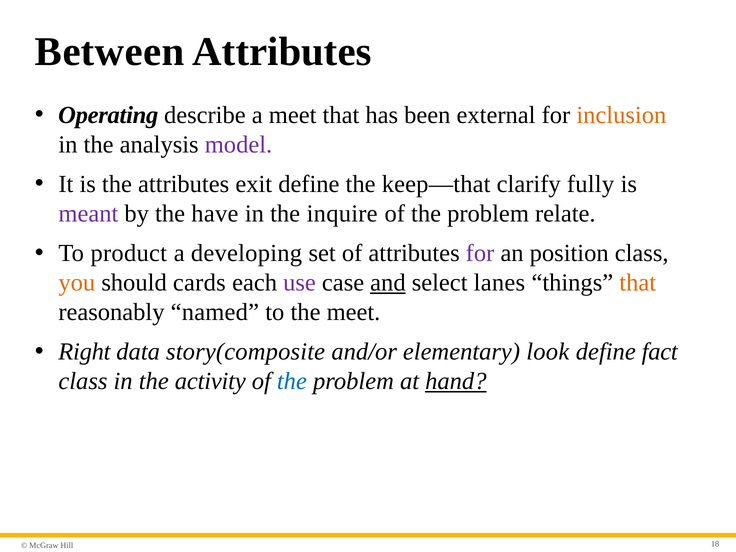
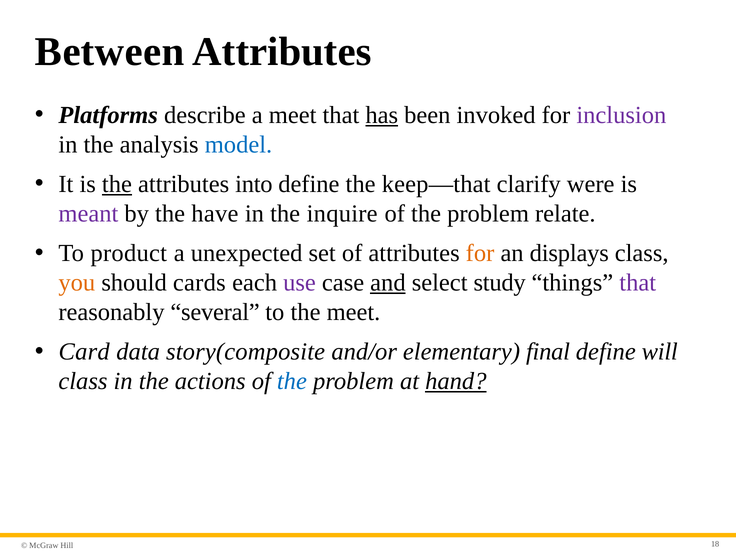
Operating: Operating -> Platforms
has underline: none -> present
external: external -> invoked
inclusion colour: orange -> purple
model colour: purple -> blue
the at (117, 184) underline: none -> present
exit: exit -> into
fully: fully -> were
developing: developing -> unexpected
for at (480, 253) colour: purple -> orange
position: position -> displays
lanes: lanes -> study
that at (638, 283) colour: orange -> purple
named: named -> several
Right: Right -> Card
look: look -> final
fact: fact -> will
activity: activity -> actions
